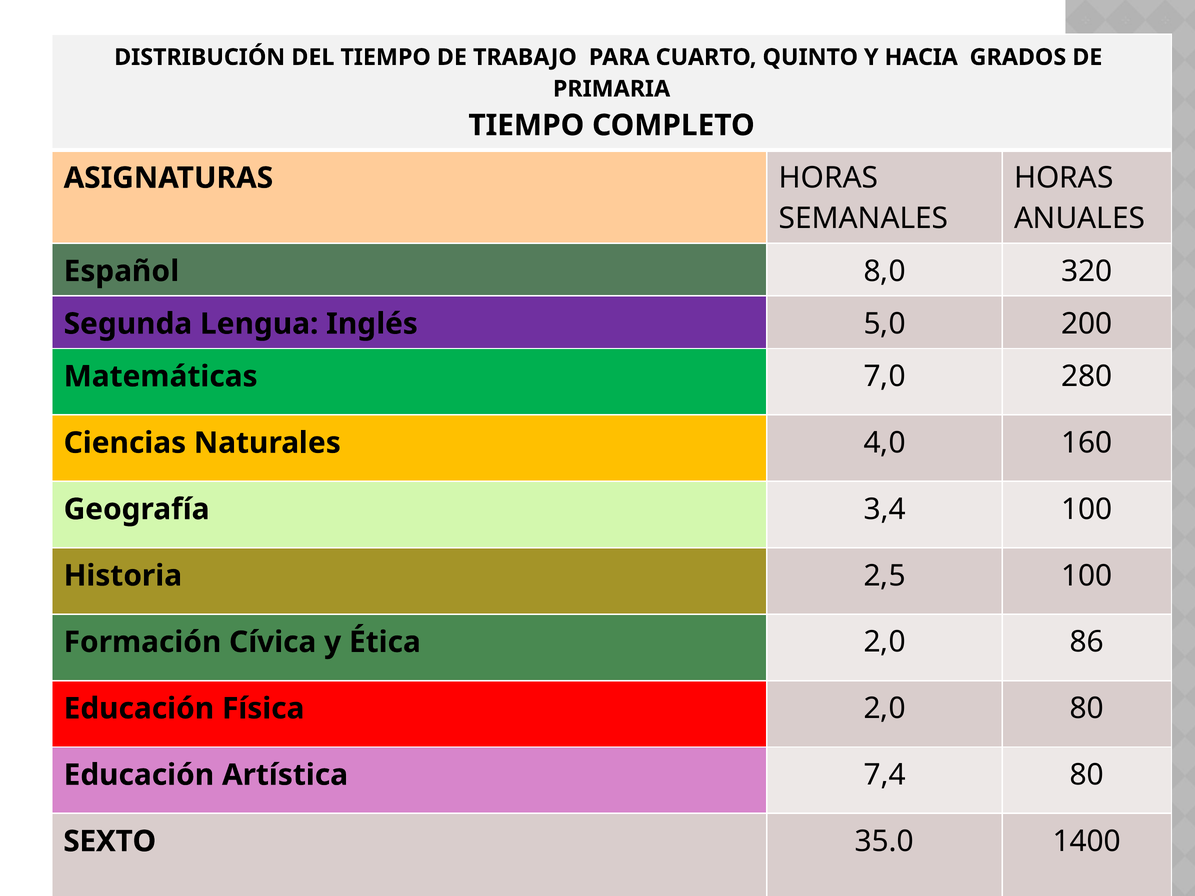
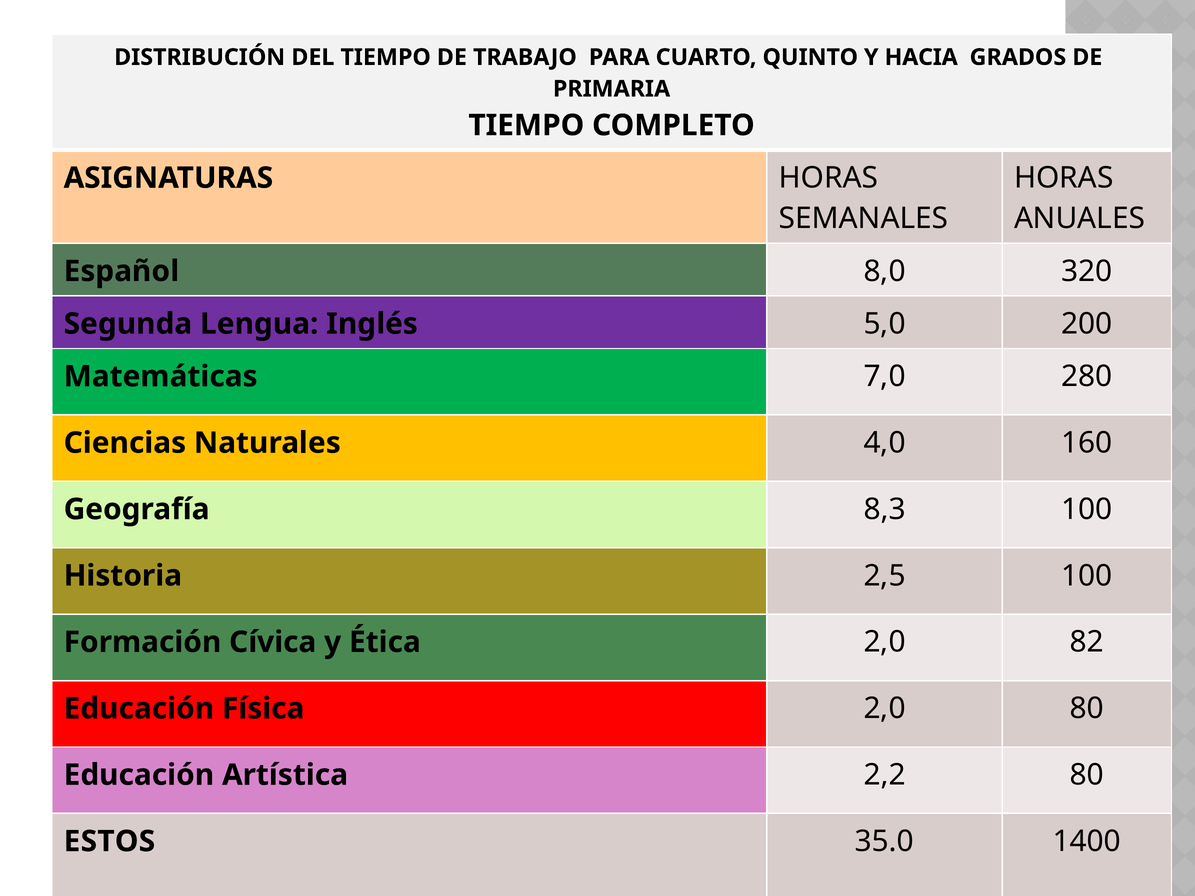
3,4: 3,4 -> 8,3
86: 86 -> 82
7,4: 7,4 -> 2,2
SEXTO: SEXTO -> ESTOS
